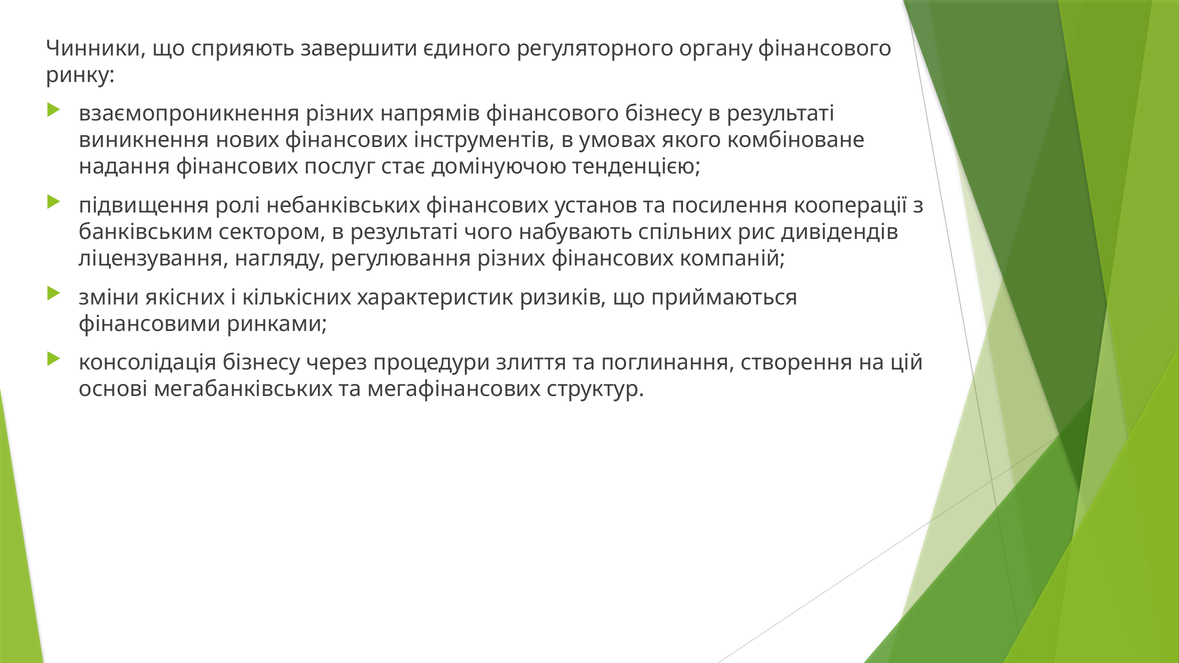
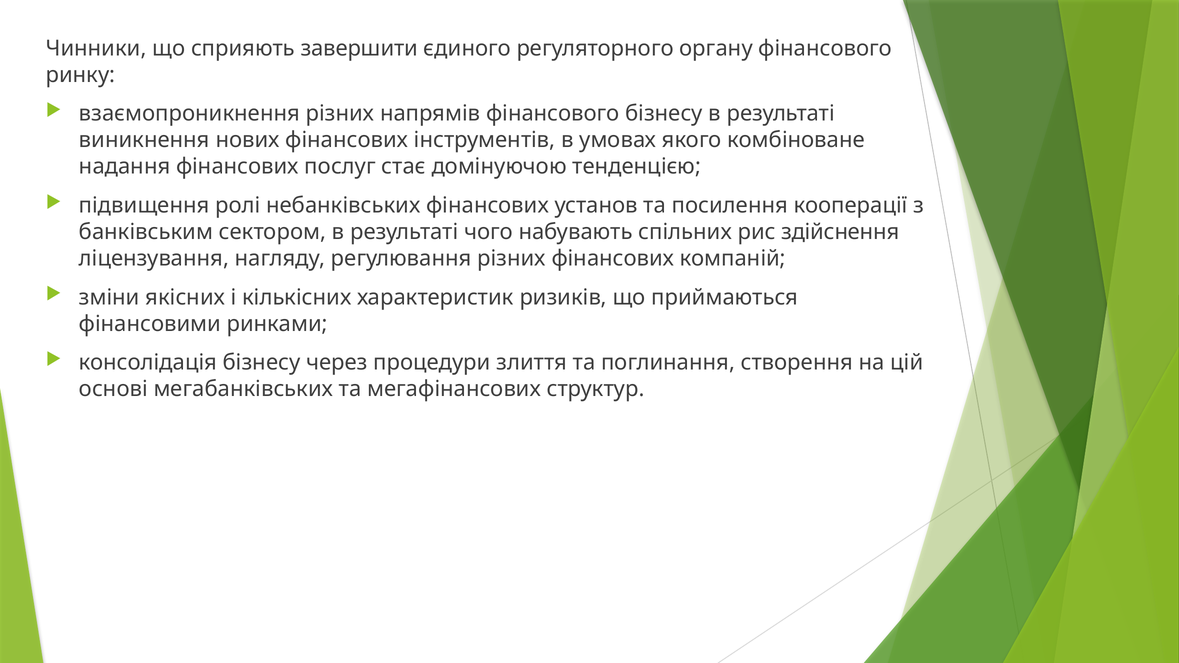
дивідендів: дивідендів -> здійснення
